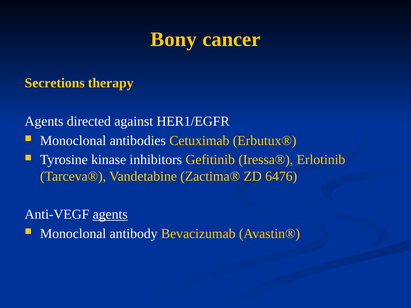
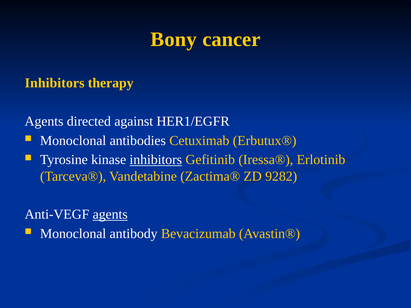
Secretions at (55, 83): Secretions -> Inhibitors
inhibitors at (156, 160) underline: none -> present
6476: 6476 -> 9282
